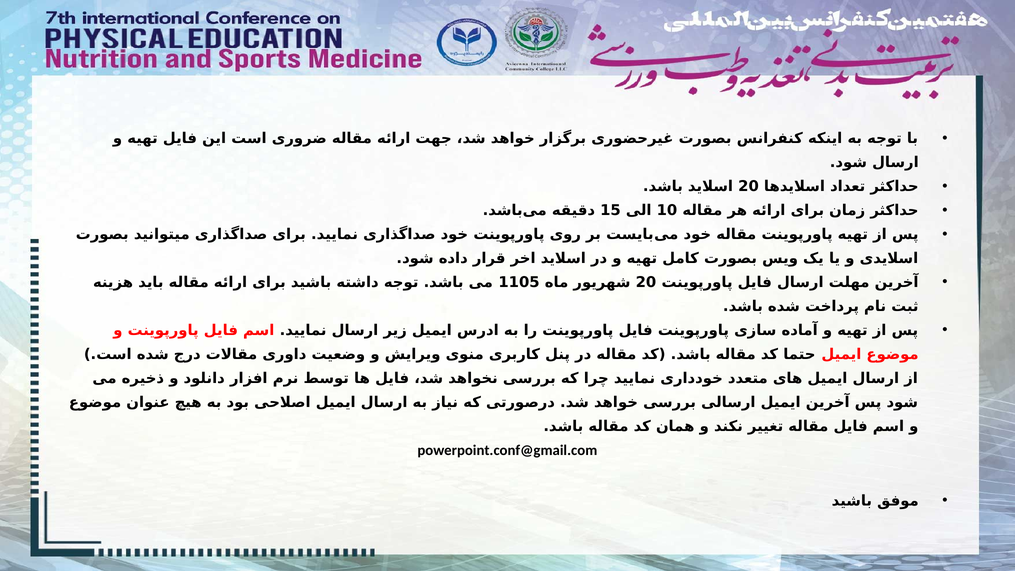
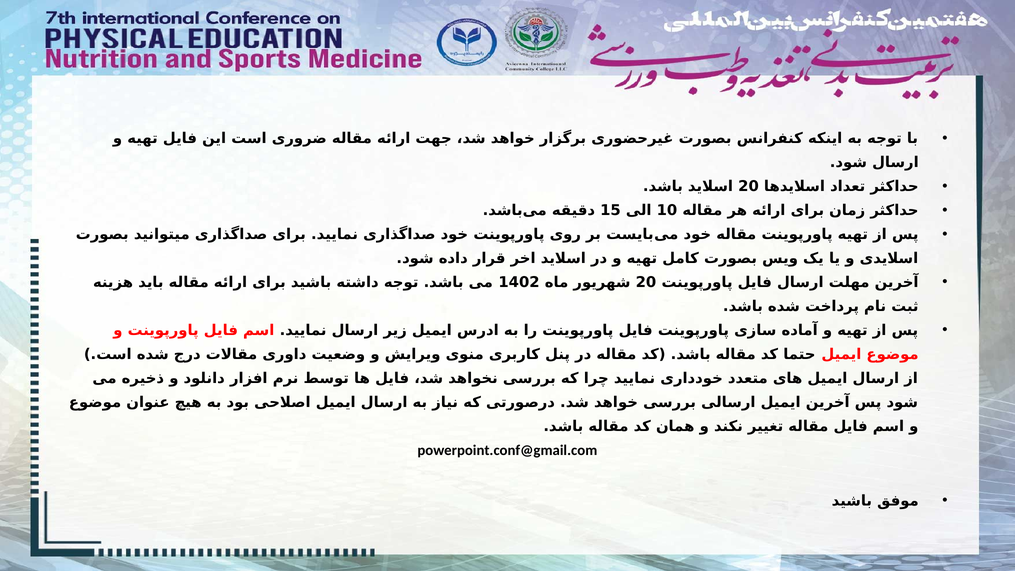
1105: 1105 -> 1402
